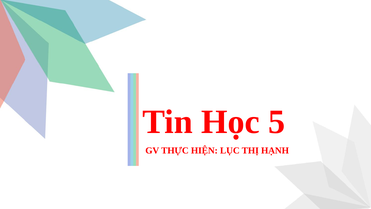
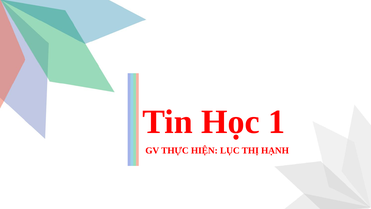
5: 5 -> 1
